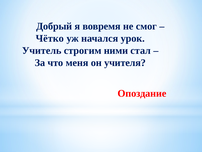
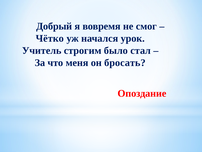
ними: ними -> было
учителя: учителя -> бросать
